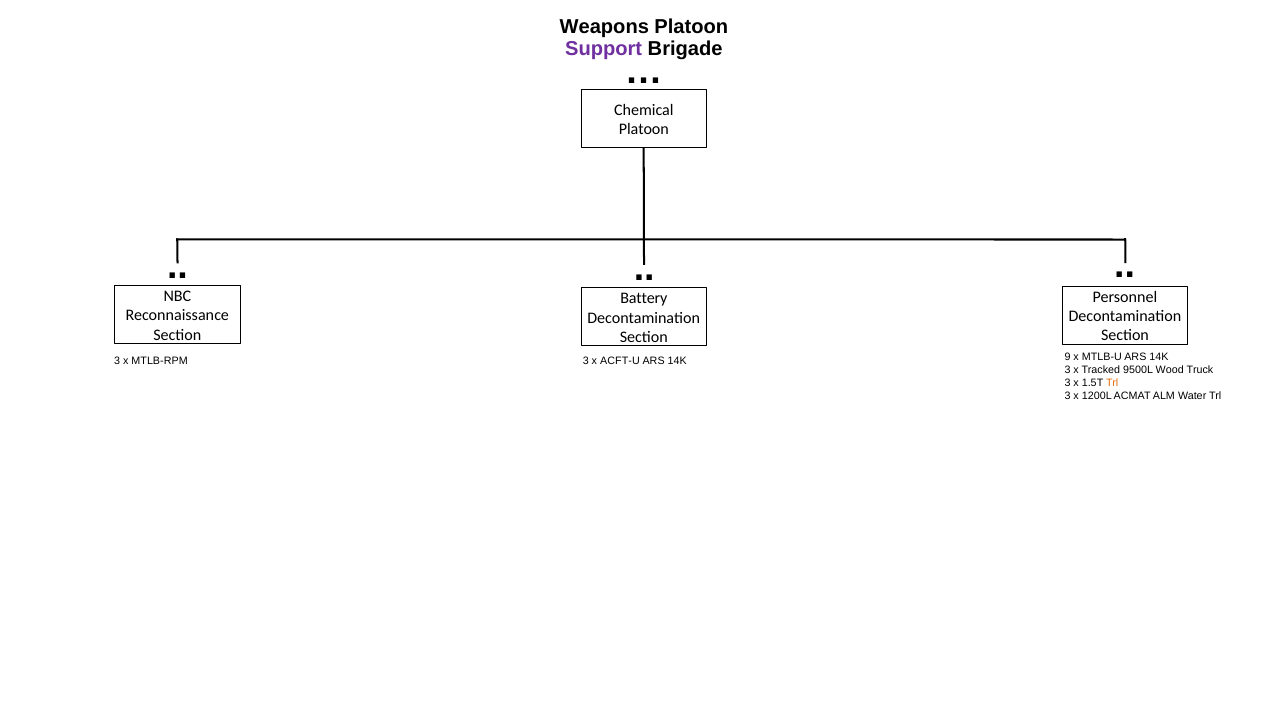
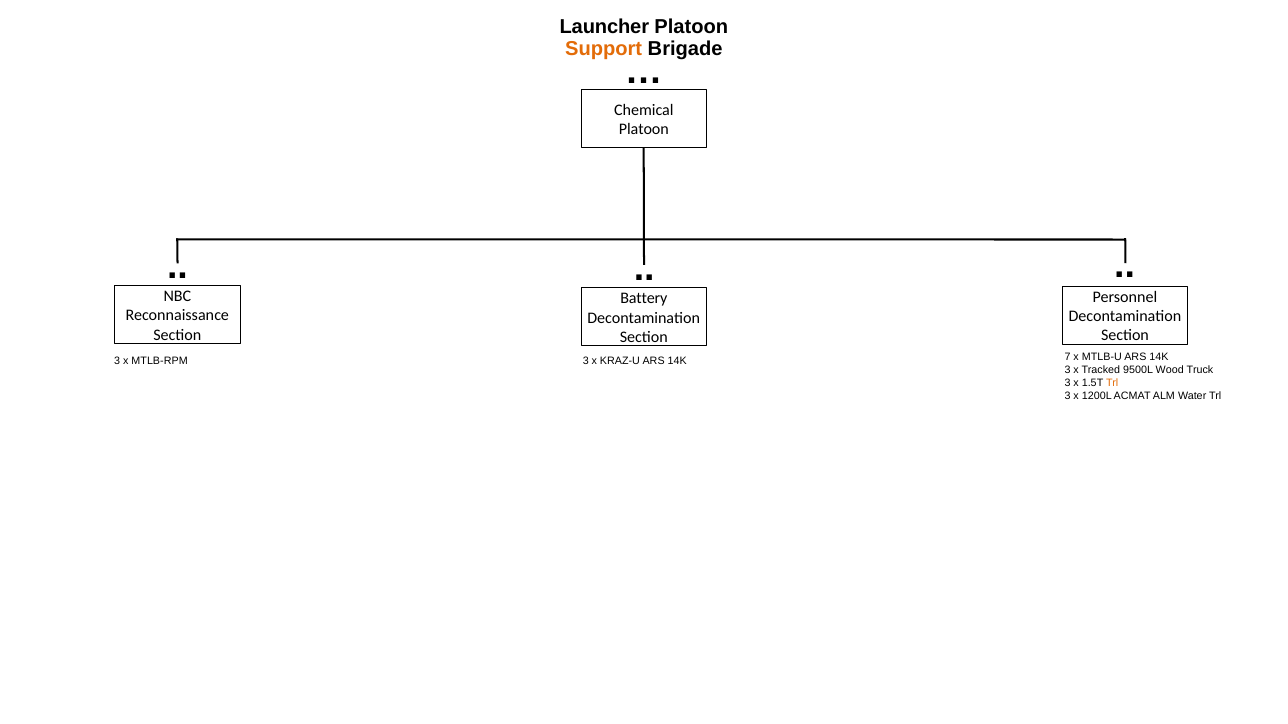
Weapons: Weapons -> Launcher
Support colour: purple -> orange
ACFT-U: ACFT-U -> KRAZ-U
9: 9 -> 7
